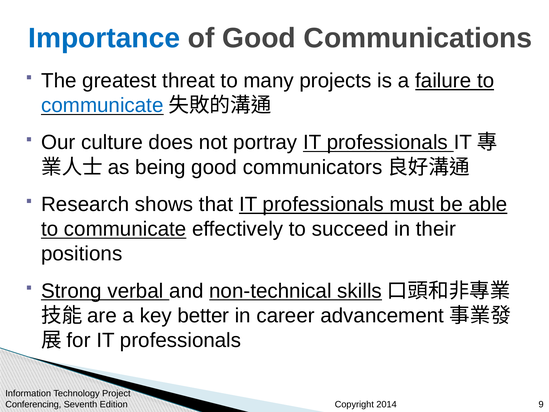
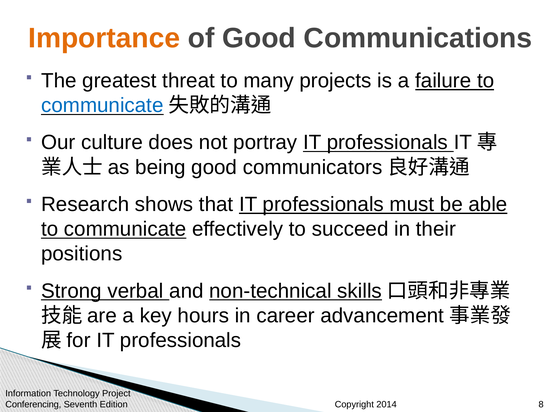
Importance colour: blue -> orange
better: better -> hours
9: 9 -> 8
